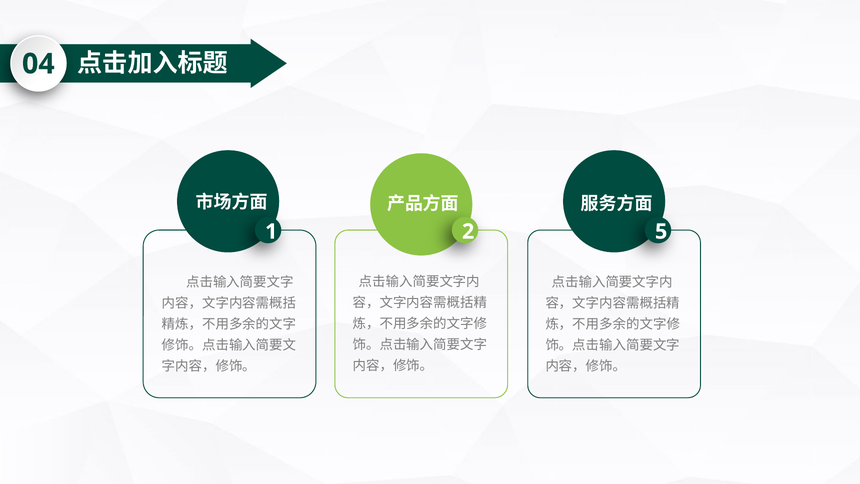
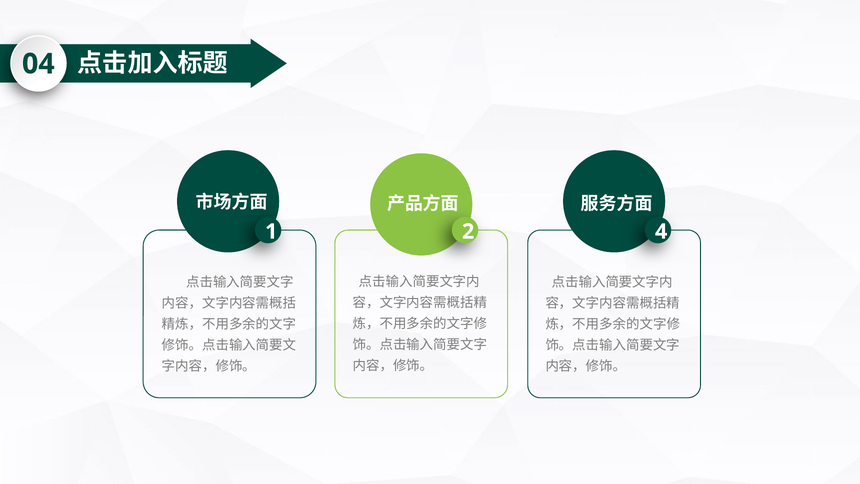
5: 5 -> 4
